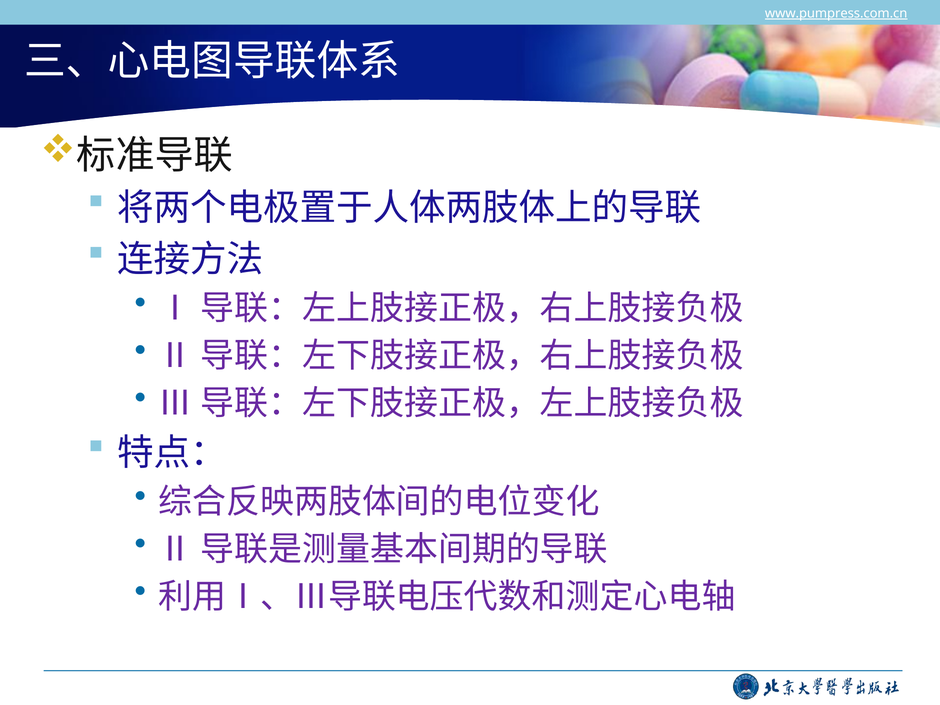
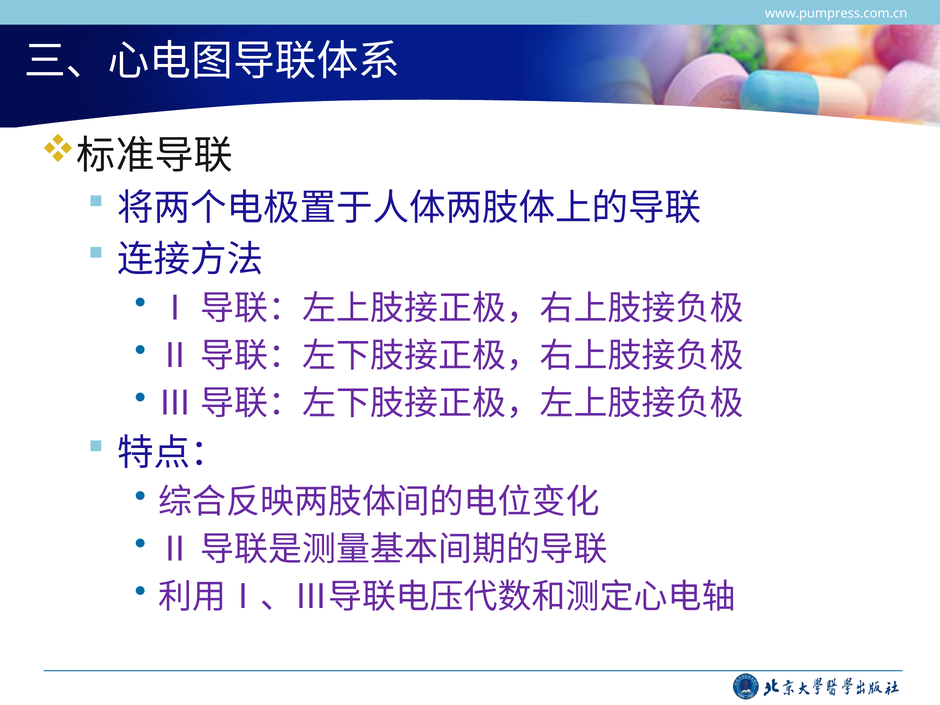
www.pumpress.com.cn underline: present -> none
